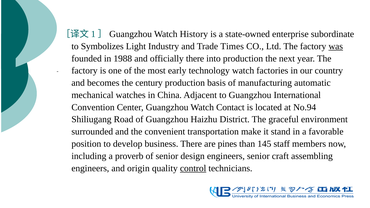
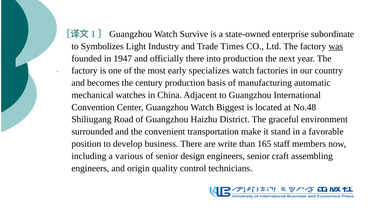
History: History -> Survive
1988: 1988 -> 1947
technology: technology -> specializes
Contact: Contact -> Biggest
No.94: No.94 -> No.48
pines: pines -> write
145: 145 -> 165
proverb: proverb -> various
control underline: present -> none
